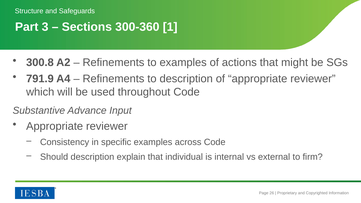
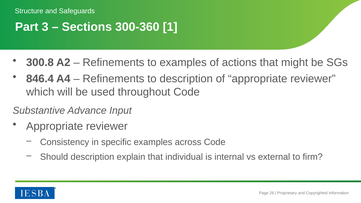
791.9: 791.9 -> 846.4
